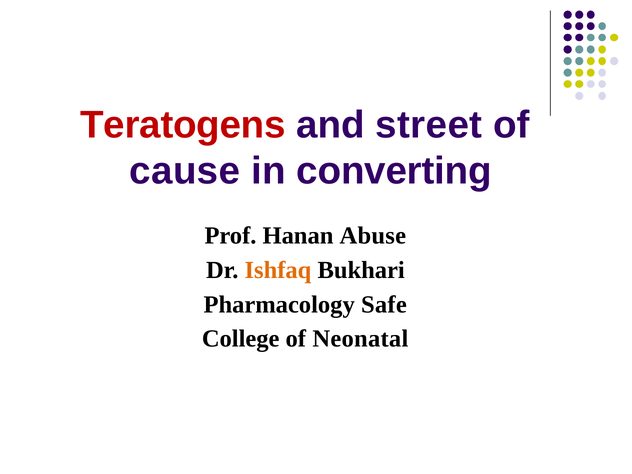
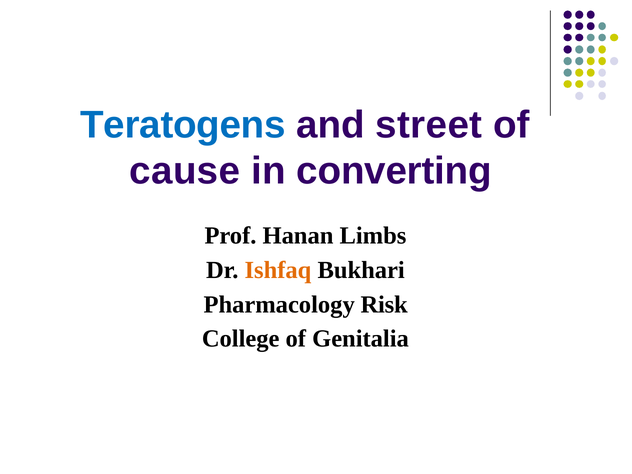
Teratogens colour: red -> blue
Abuse: Abuse -> Limbs
Safe: Safe -> Risk
Neonatal: Neonatal -> Genitalia
